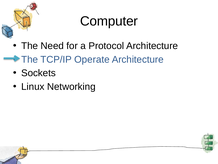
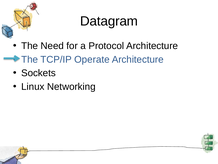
Computer: Computer -> Datagram
